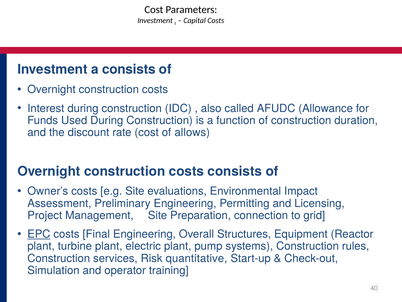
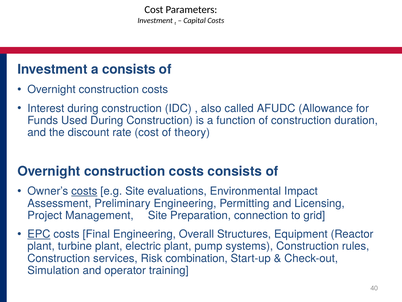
allows: allows -> theory
costs at (84, 191) underline: none -> present
quantitative: quantitative -> combination
